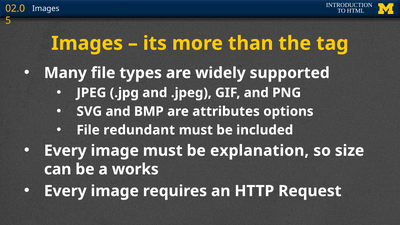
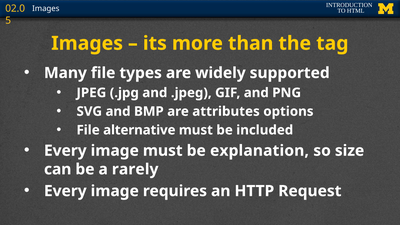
redundant: redundant -> alternative
works: works -> rarely
